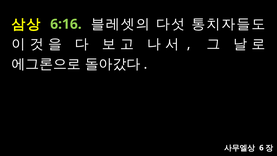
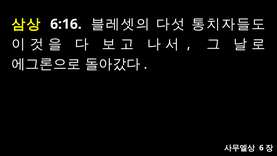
6:16 colour: light green -> white
